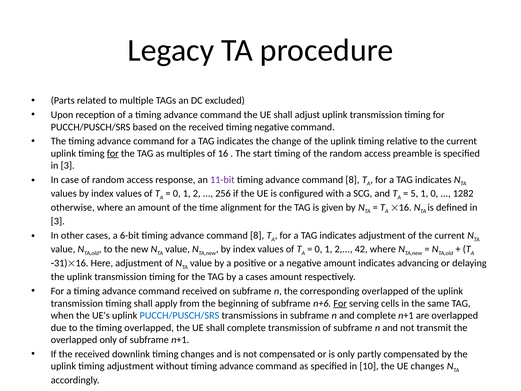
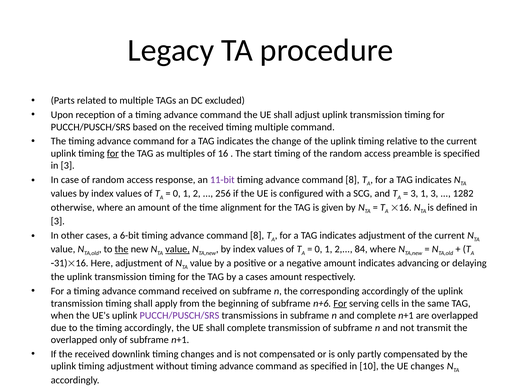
timing negative: negative -> multiple
5 at (414, 193): 5 -> 3
1 0: 0 -> 3
the at (122, 249) underline: none -> present
value at (178, 249) underline: none -> present
42: 42 -> 84
corresponding overlapped: overlapped -> accordingly
PUCCH/PUSCH/SRS at (179, 315) colour: blue -> purple
timing overlapped: overlapped -> accordingly
